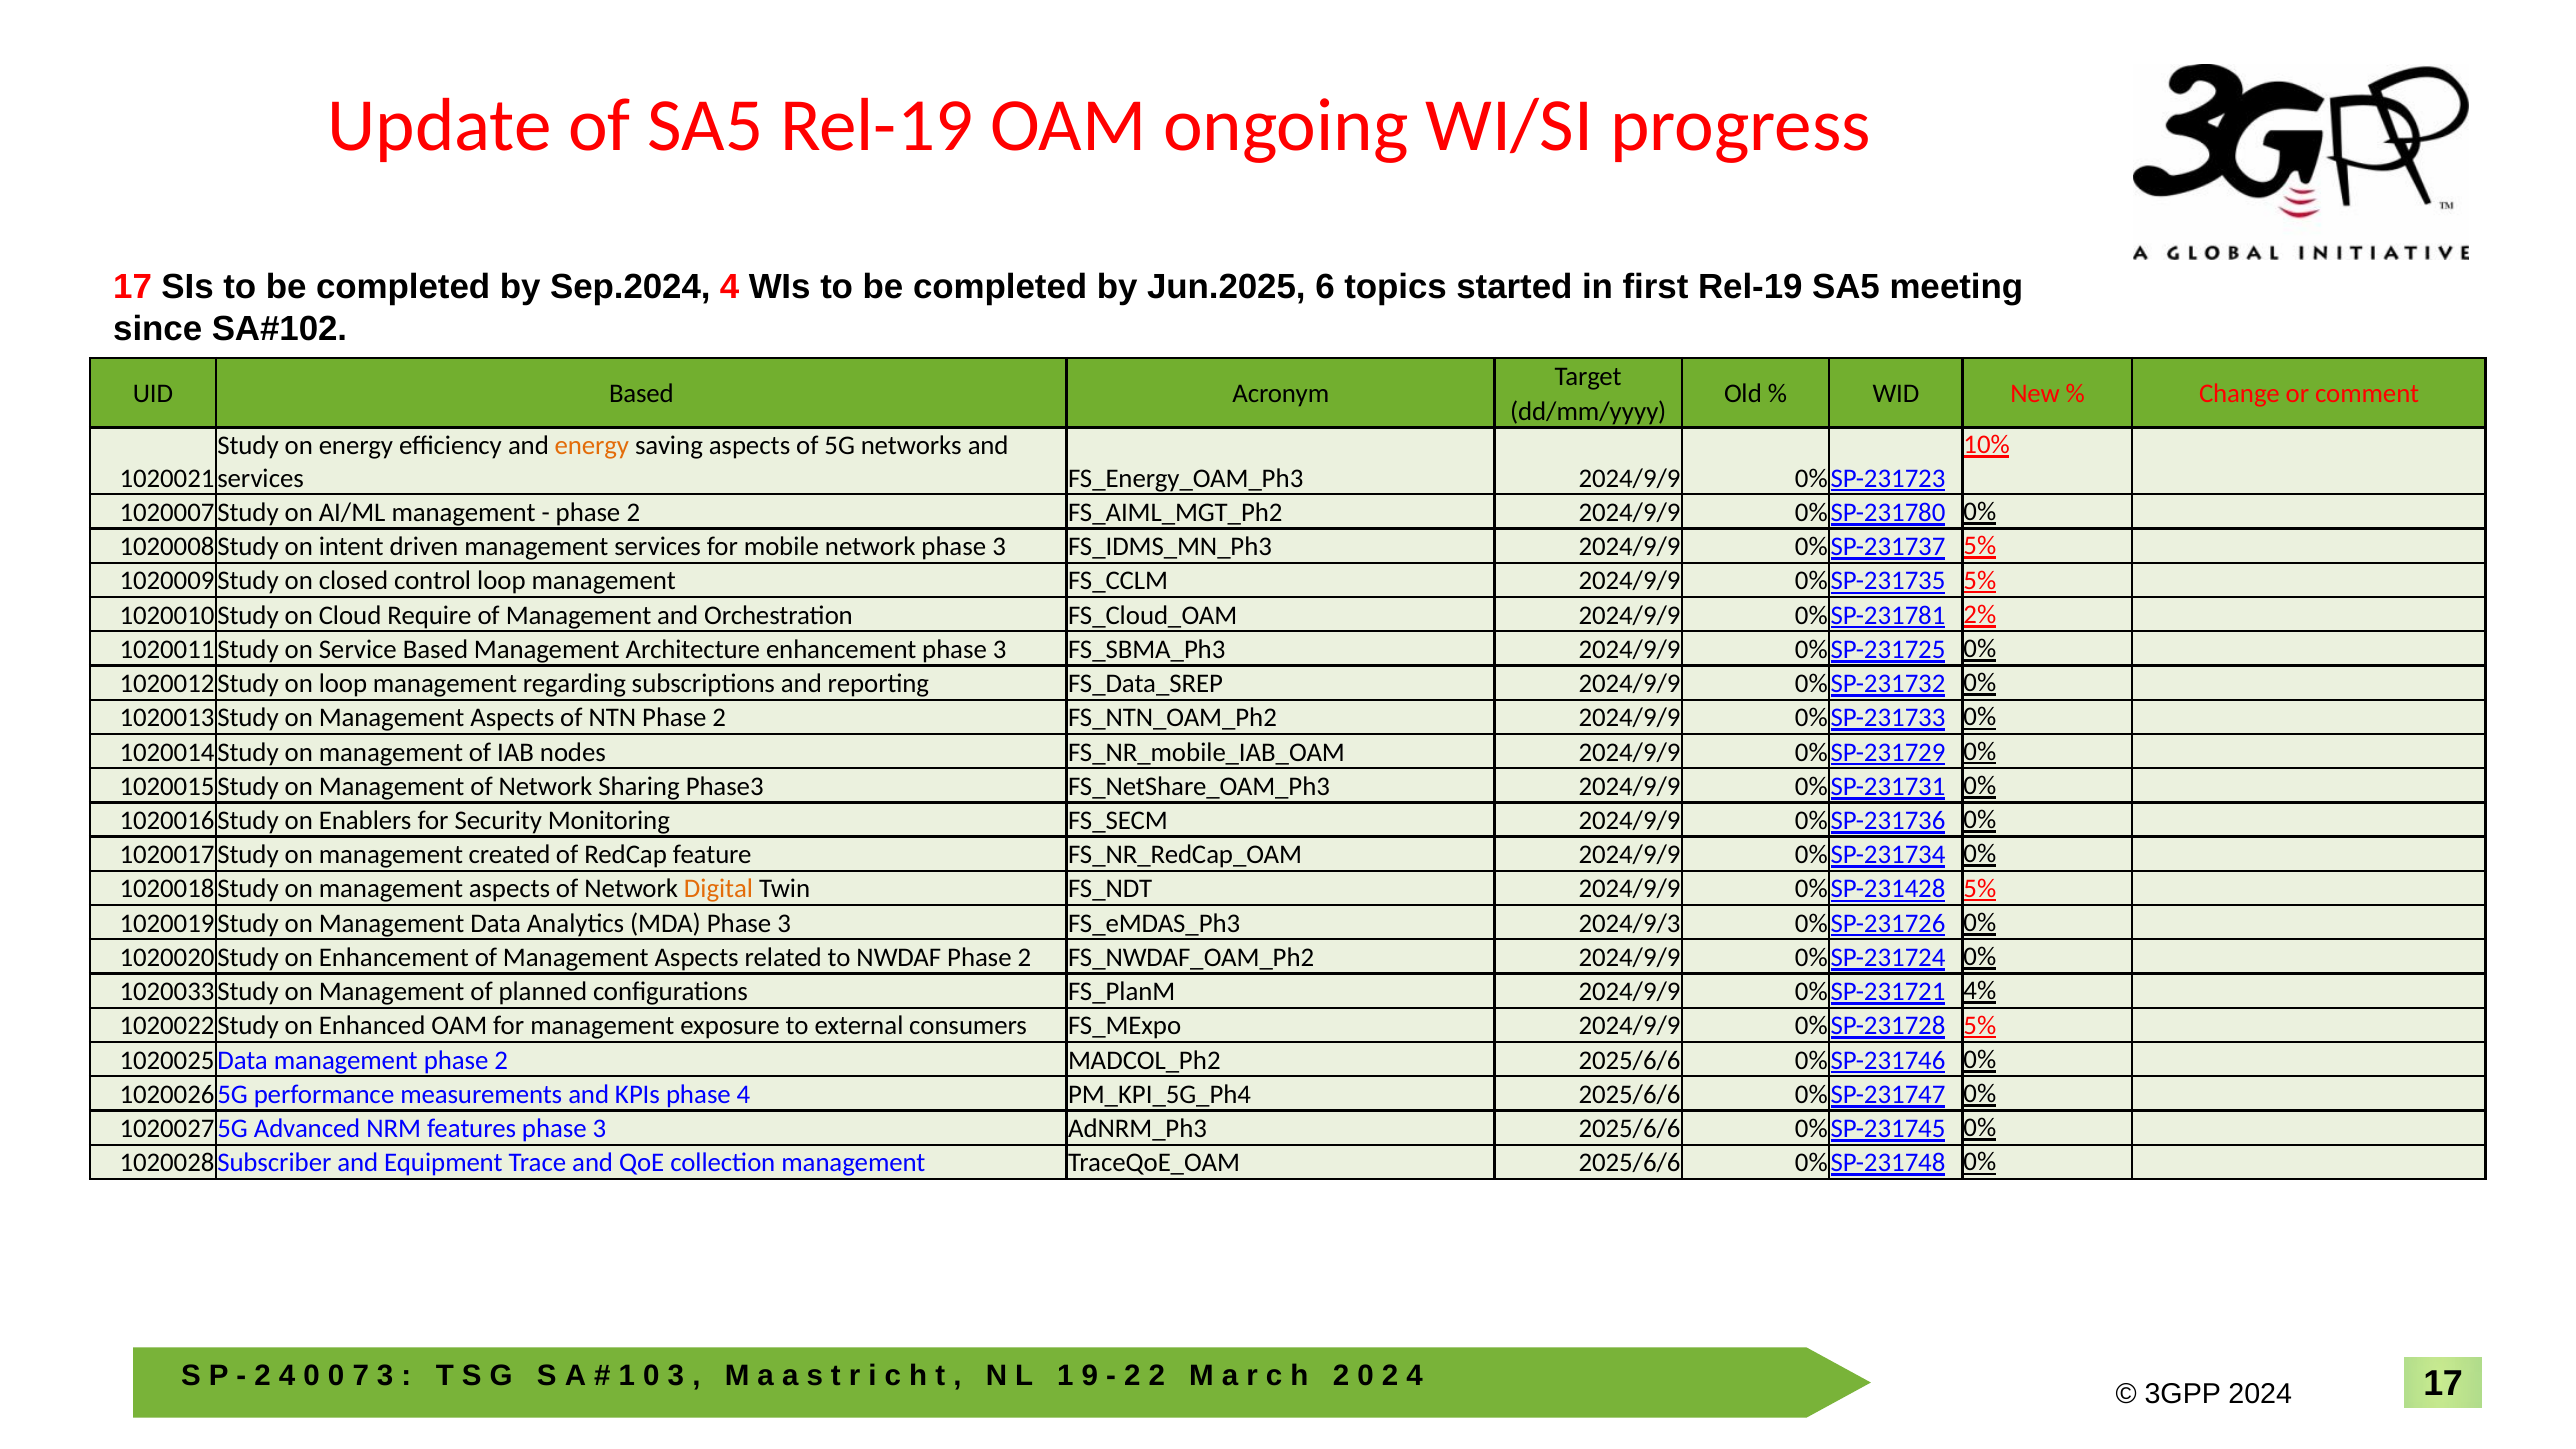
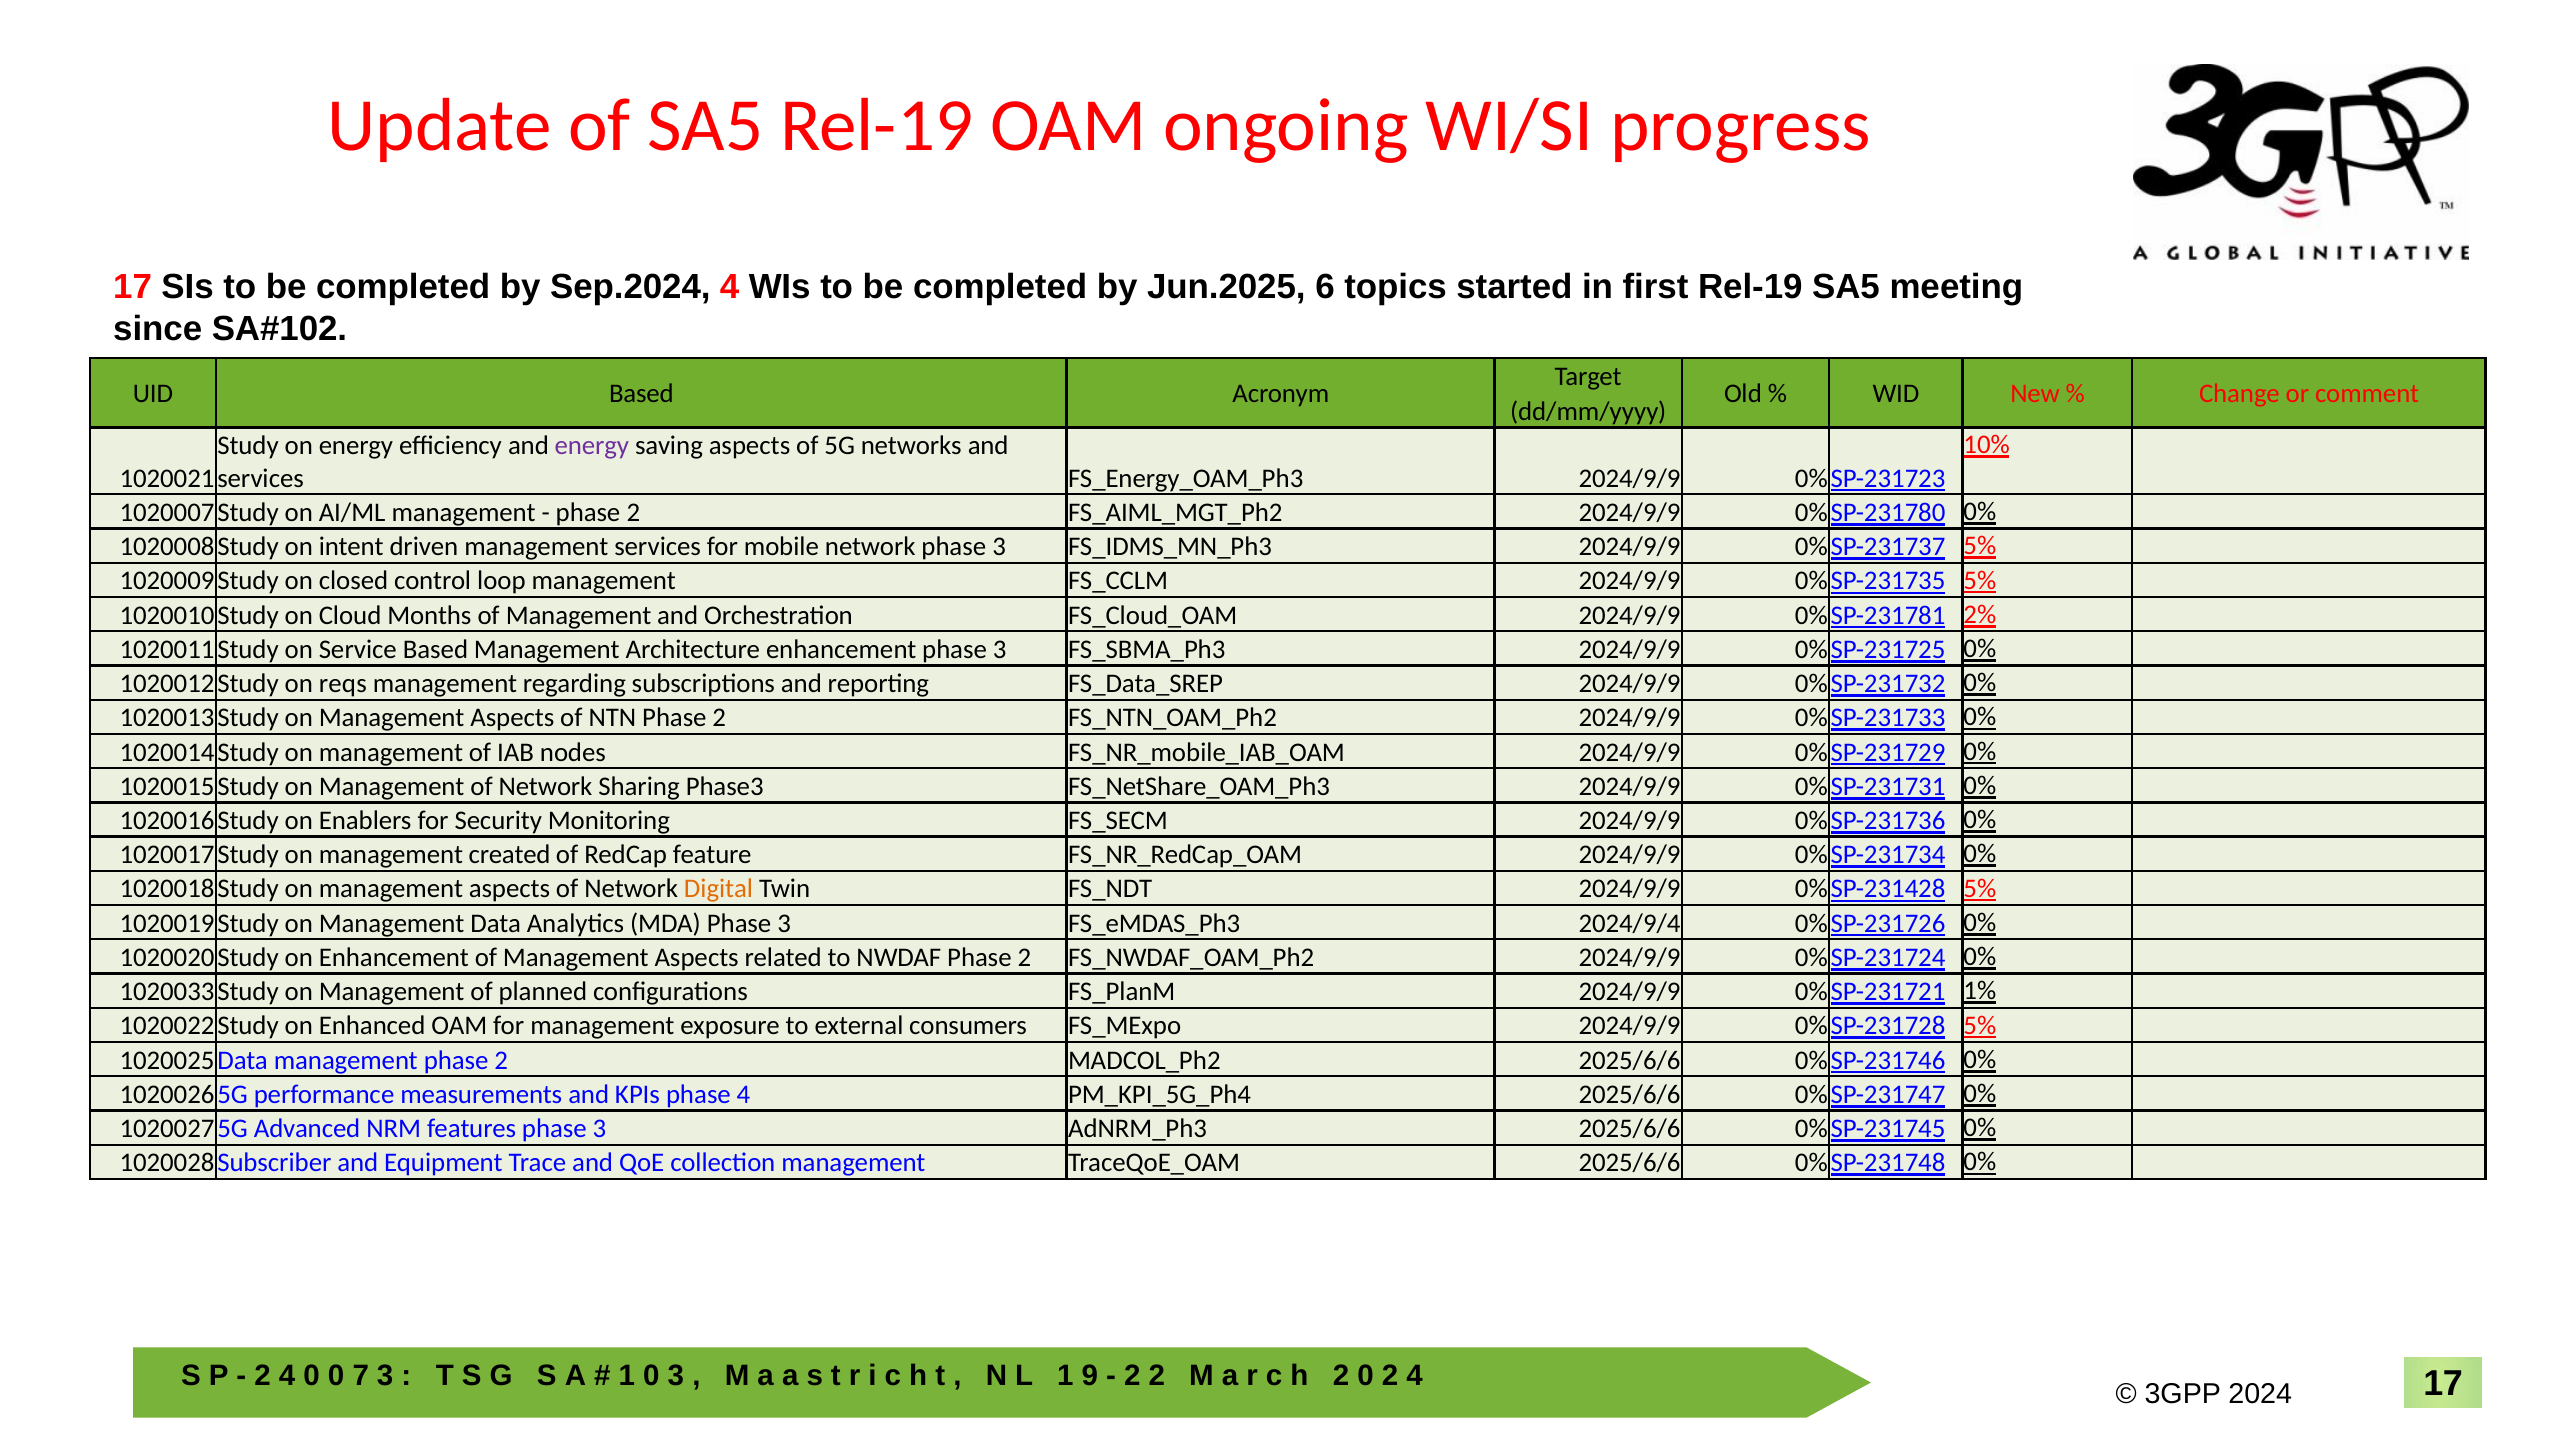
energy at (592, 446) colour: orange -> purple
Require: Require -> Months
on loop: loop -> reqs
2024/9/3: 2024/9/3 -> 2024/9/4
4%: 4% -> 1%
